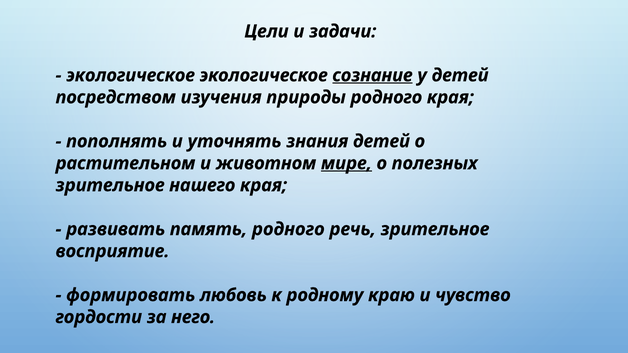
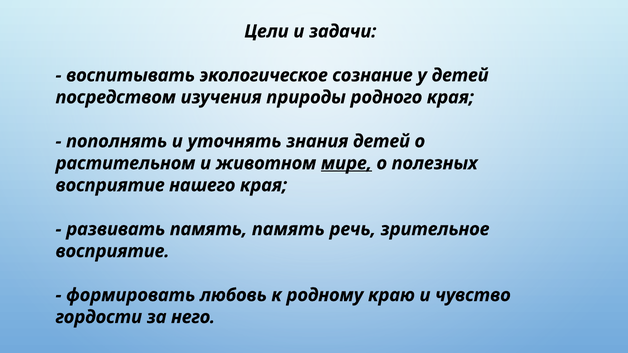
экологическое at (131, 75): экологическое -> воспитывать
сознание underline: present -> none
зрительное at (110, 185): зрительное -> восприятие
память родного: родного -> память
